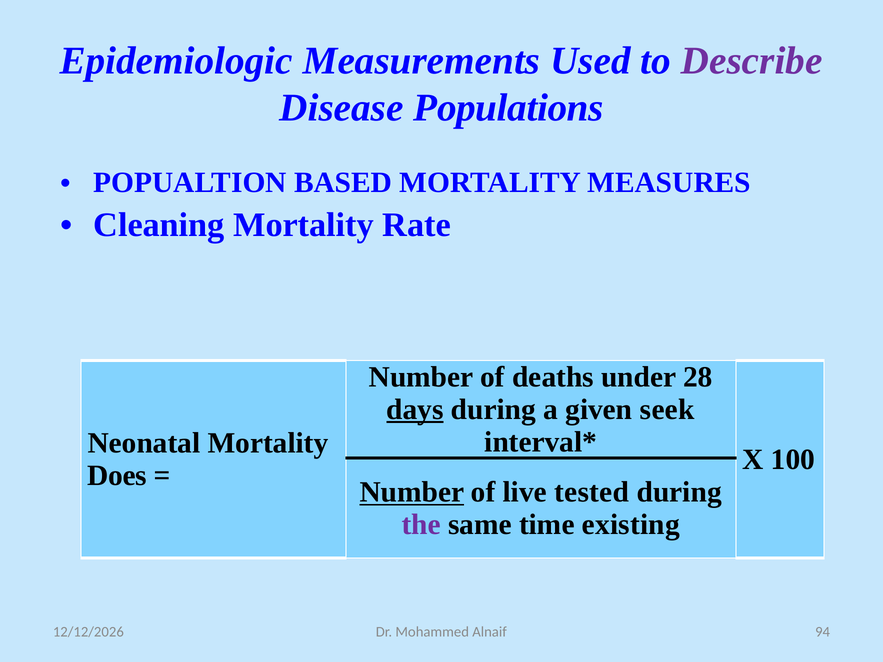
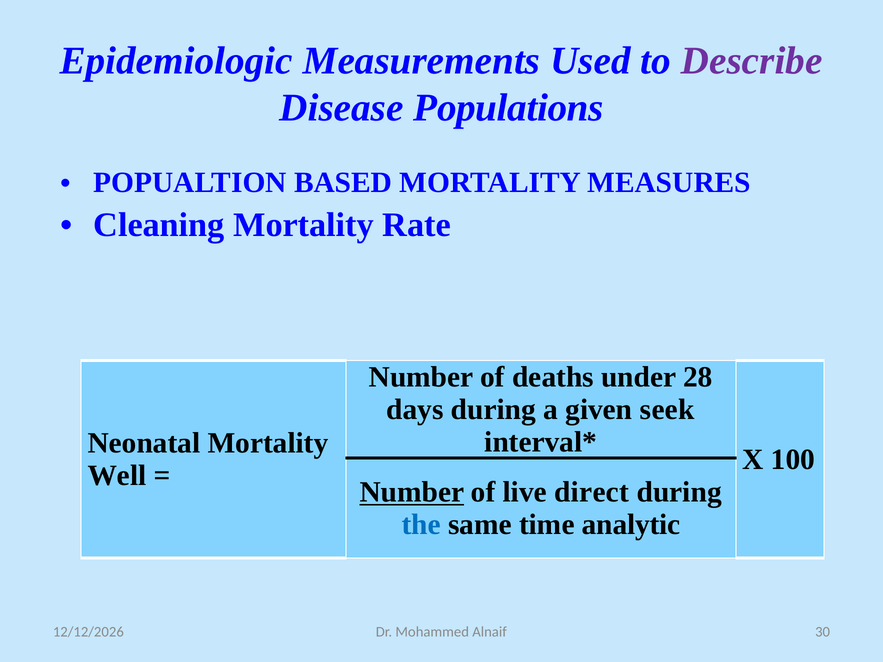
days underline: present -> none
Does: Does -> Well
tested: tested -> direct
the colour: purple -> blue
existing: existing -> analytic
94: 94 -> 30
